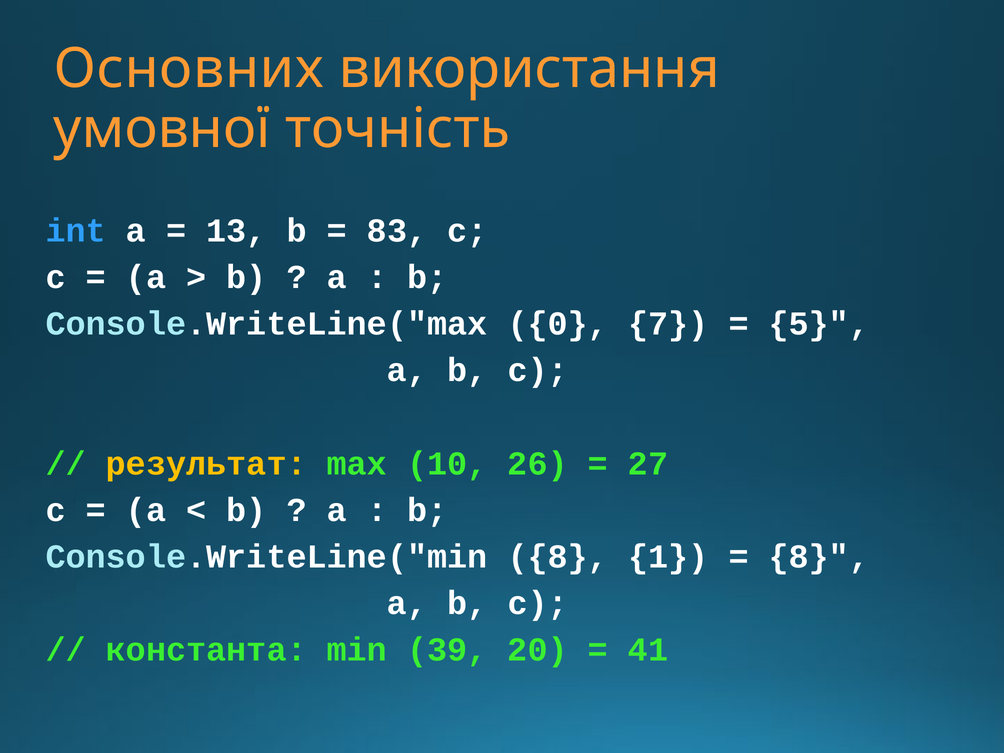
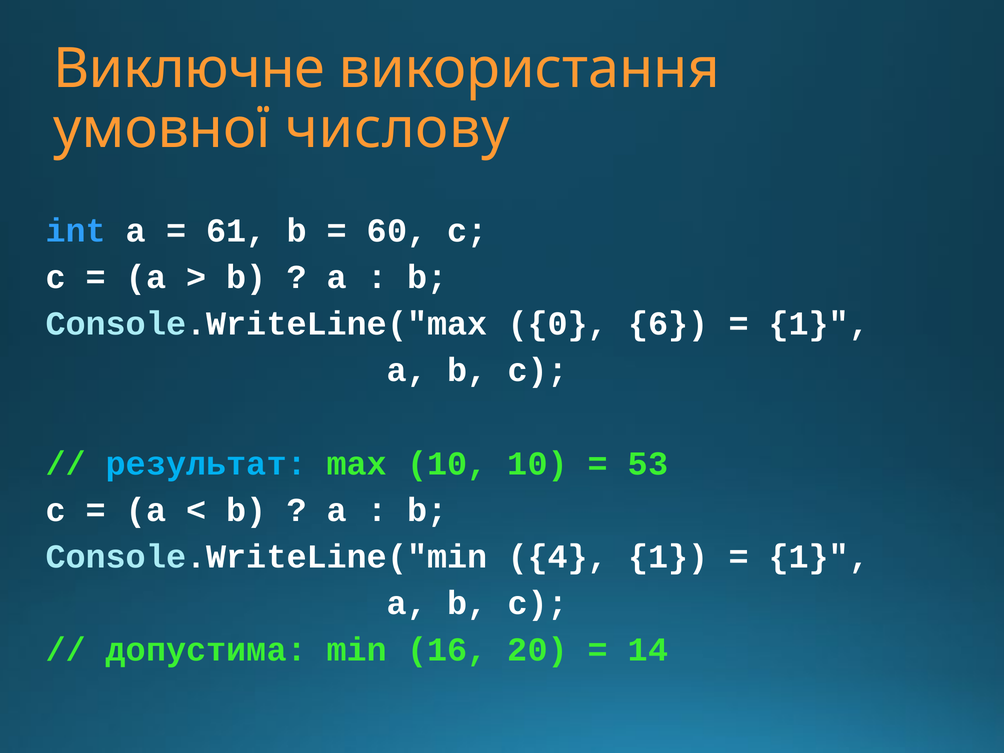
Основних: Основних -> Виключне
точність: точність -> числову
13: 13 -> 61
83: 83 -> 60
7: 7 -> 6
5 at (819, 324): 5 -> 1
результат colour: yellow -> light blue
10 26: 26 -> 10
27: 27 -> 53
Console.WriteLine("min 8: 8 -> 4
8 at (819, 557): 8 -> 1
константа: константа -> допустима
39: 39 -> 16
41: 41 -> 14
